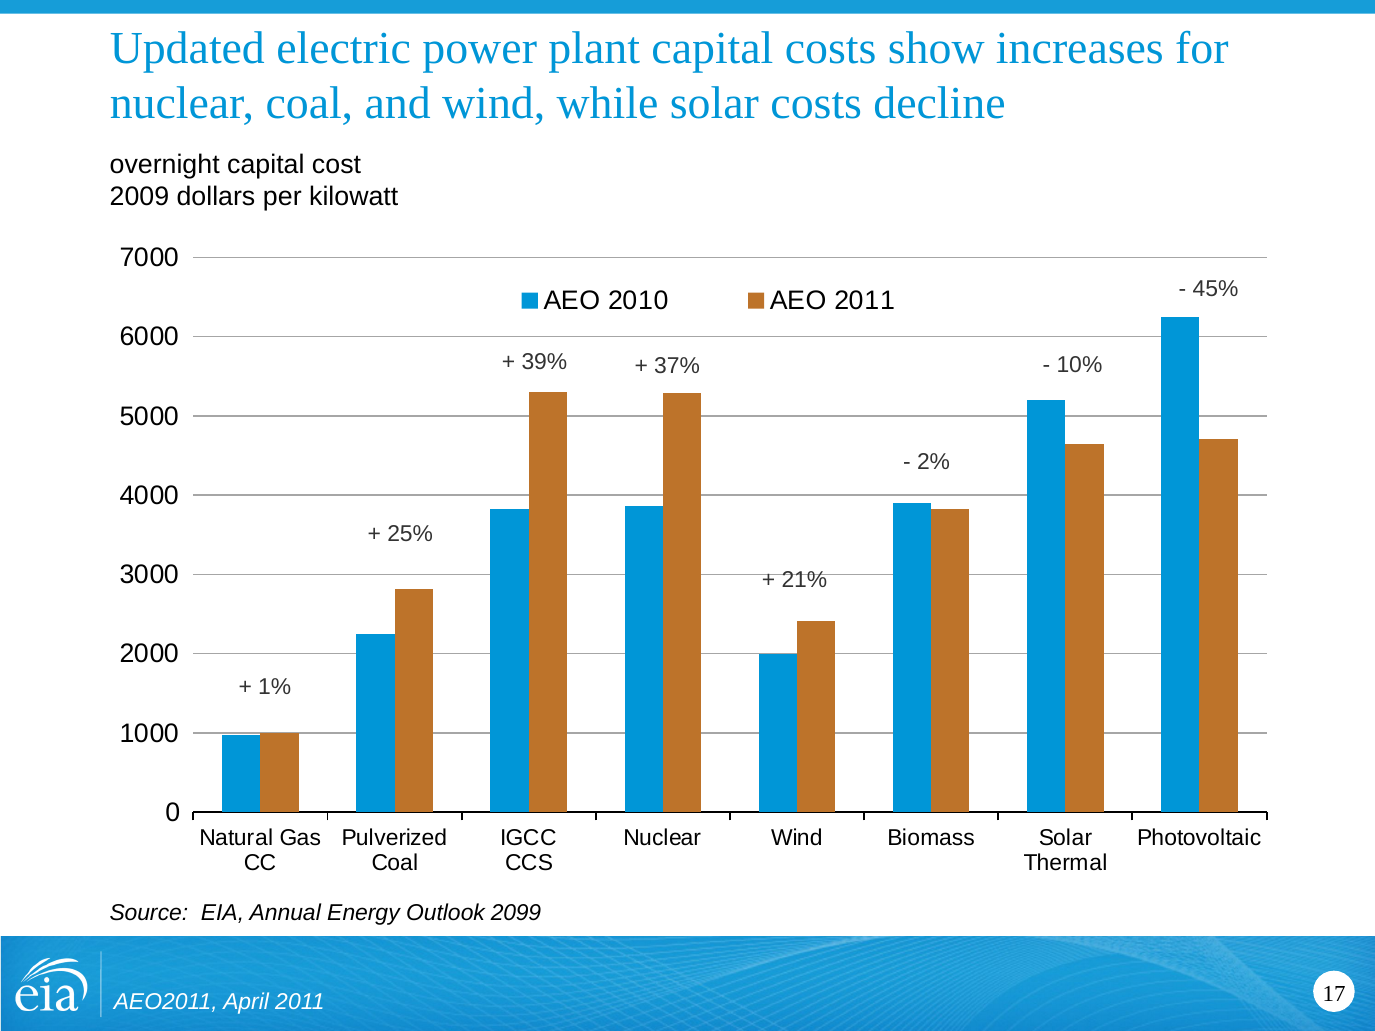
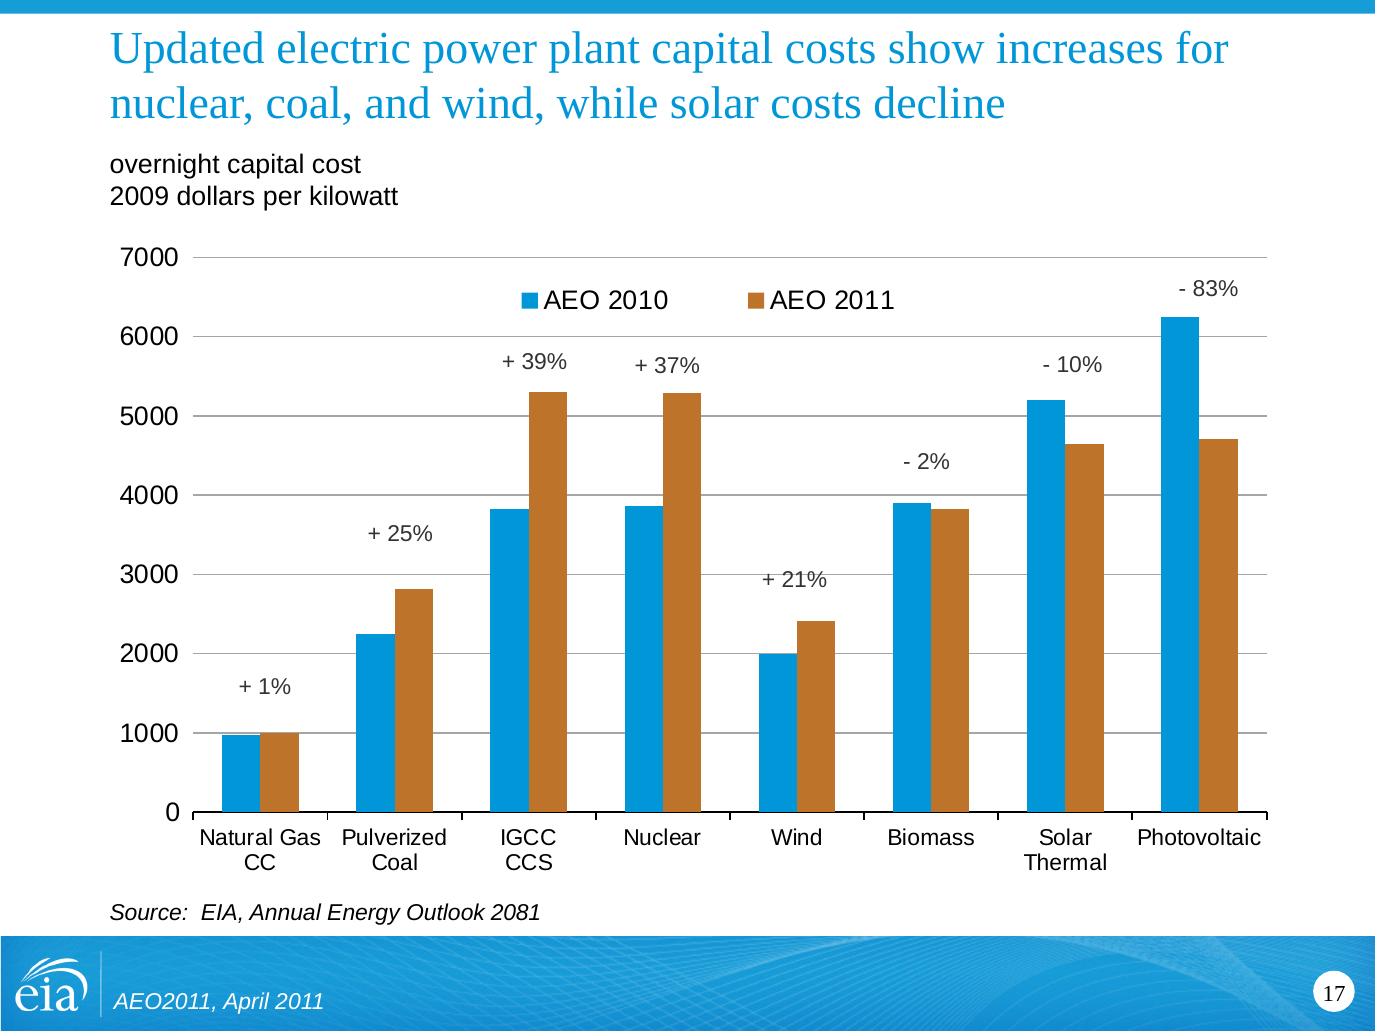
45%: 45% -> 83%
2099: 2099 -> 2081
